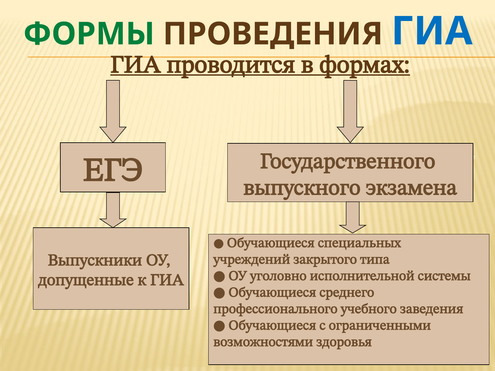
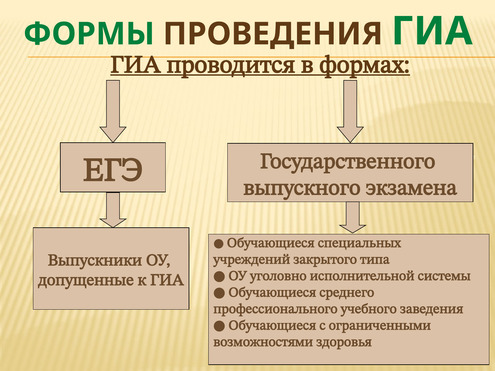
ГИА at (432, 31) colour: blue -> green
